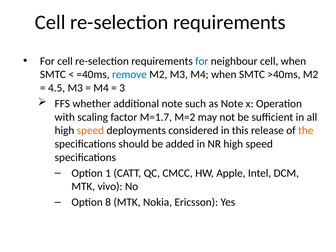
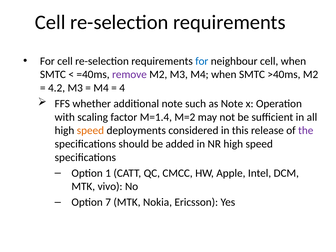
remove colour: blue -> purple
4.5: 4.5 -> 4.2
3: 3 -> 4
M=1.7: M=1.7 -> M=1.4
the colour: orange -> purple
8: 8 -> 7
